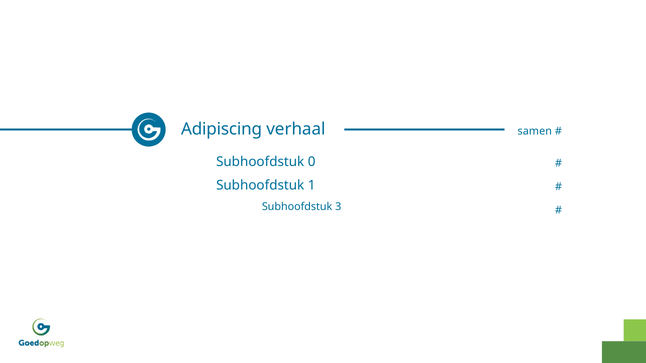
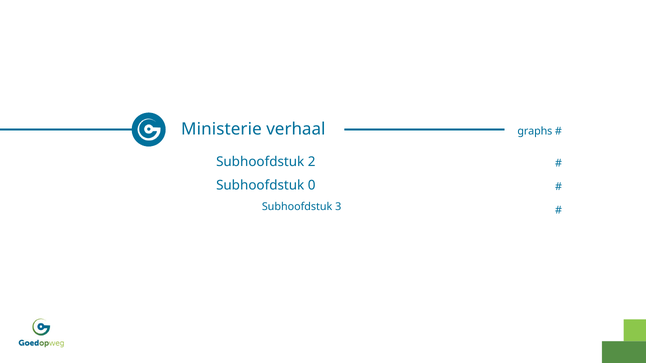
Adipiscing: Adipiscing -> Ministerie
samen: samen -> graphs
0: 0 -> 2
1: 1 -> 0
